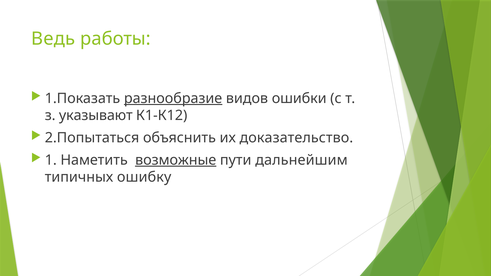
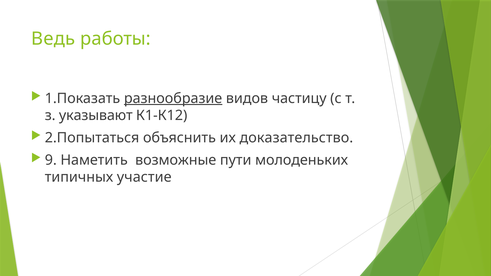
ошибки: ошибки -> частицу
1: 1 -> 9
возможные underline: present -> none
дальнейшим: дальнейшим -> молоденьких
ошибку: ошибку -> участие
